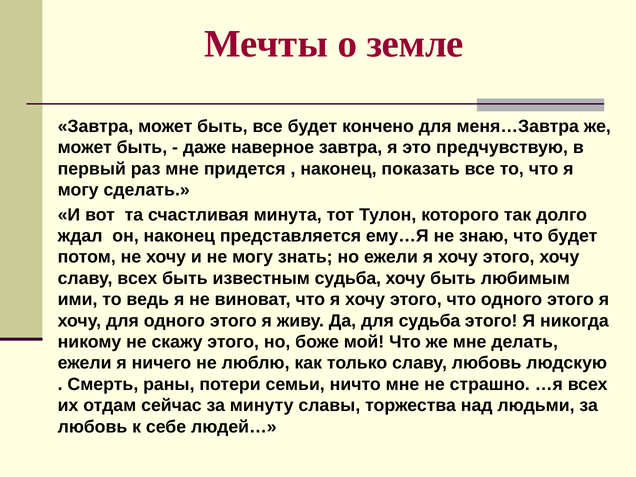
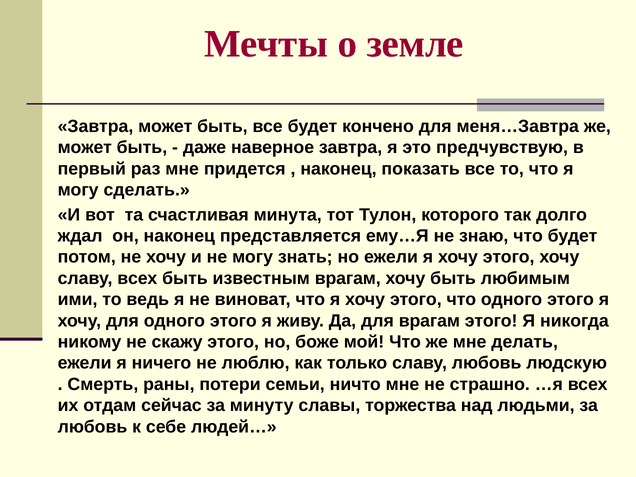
известным судьба: судьба -> врагам
для судьба: судьба -> врагам
